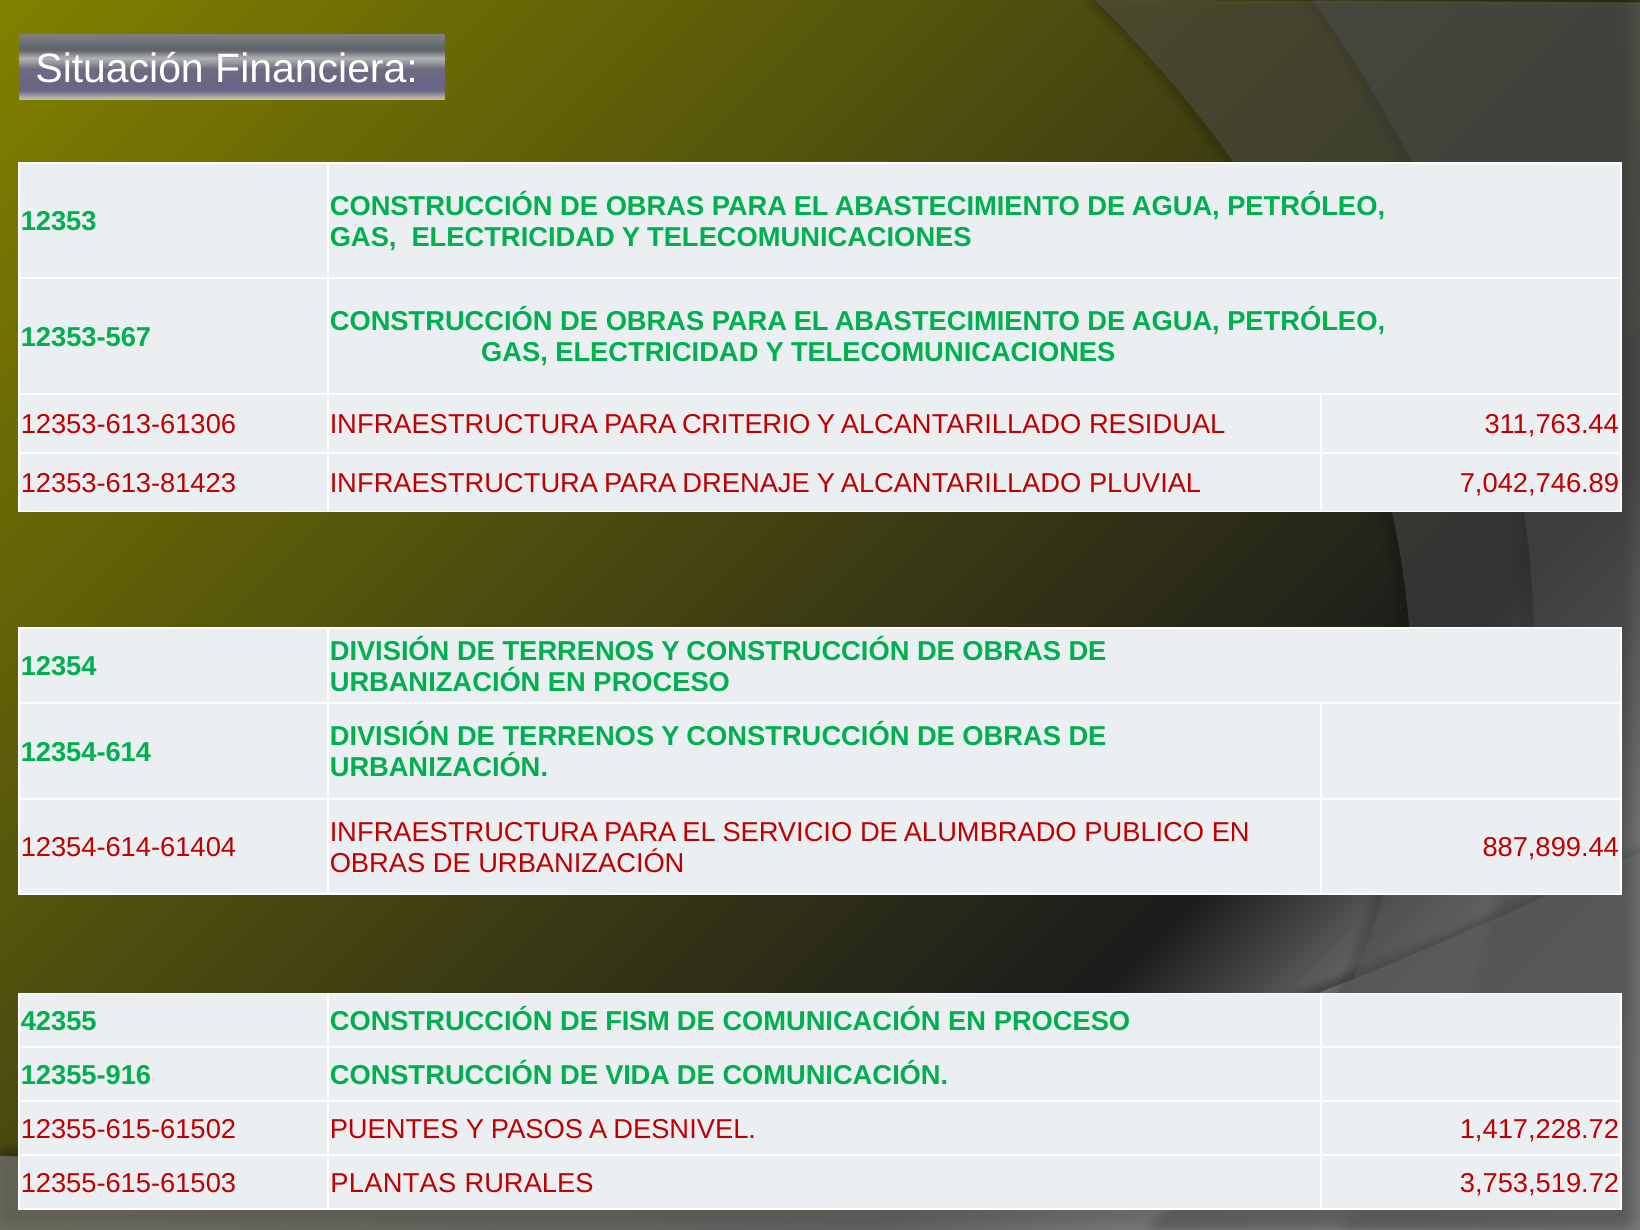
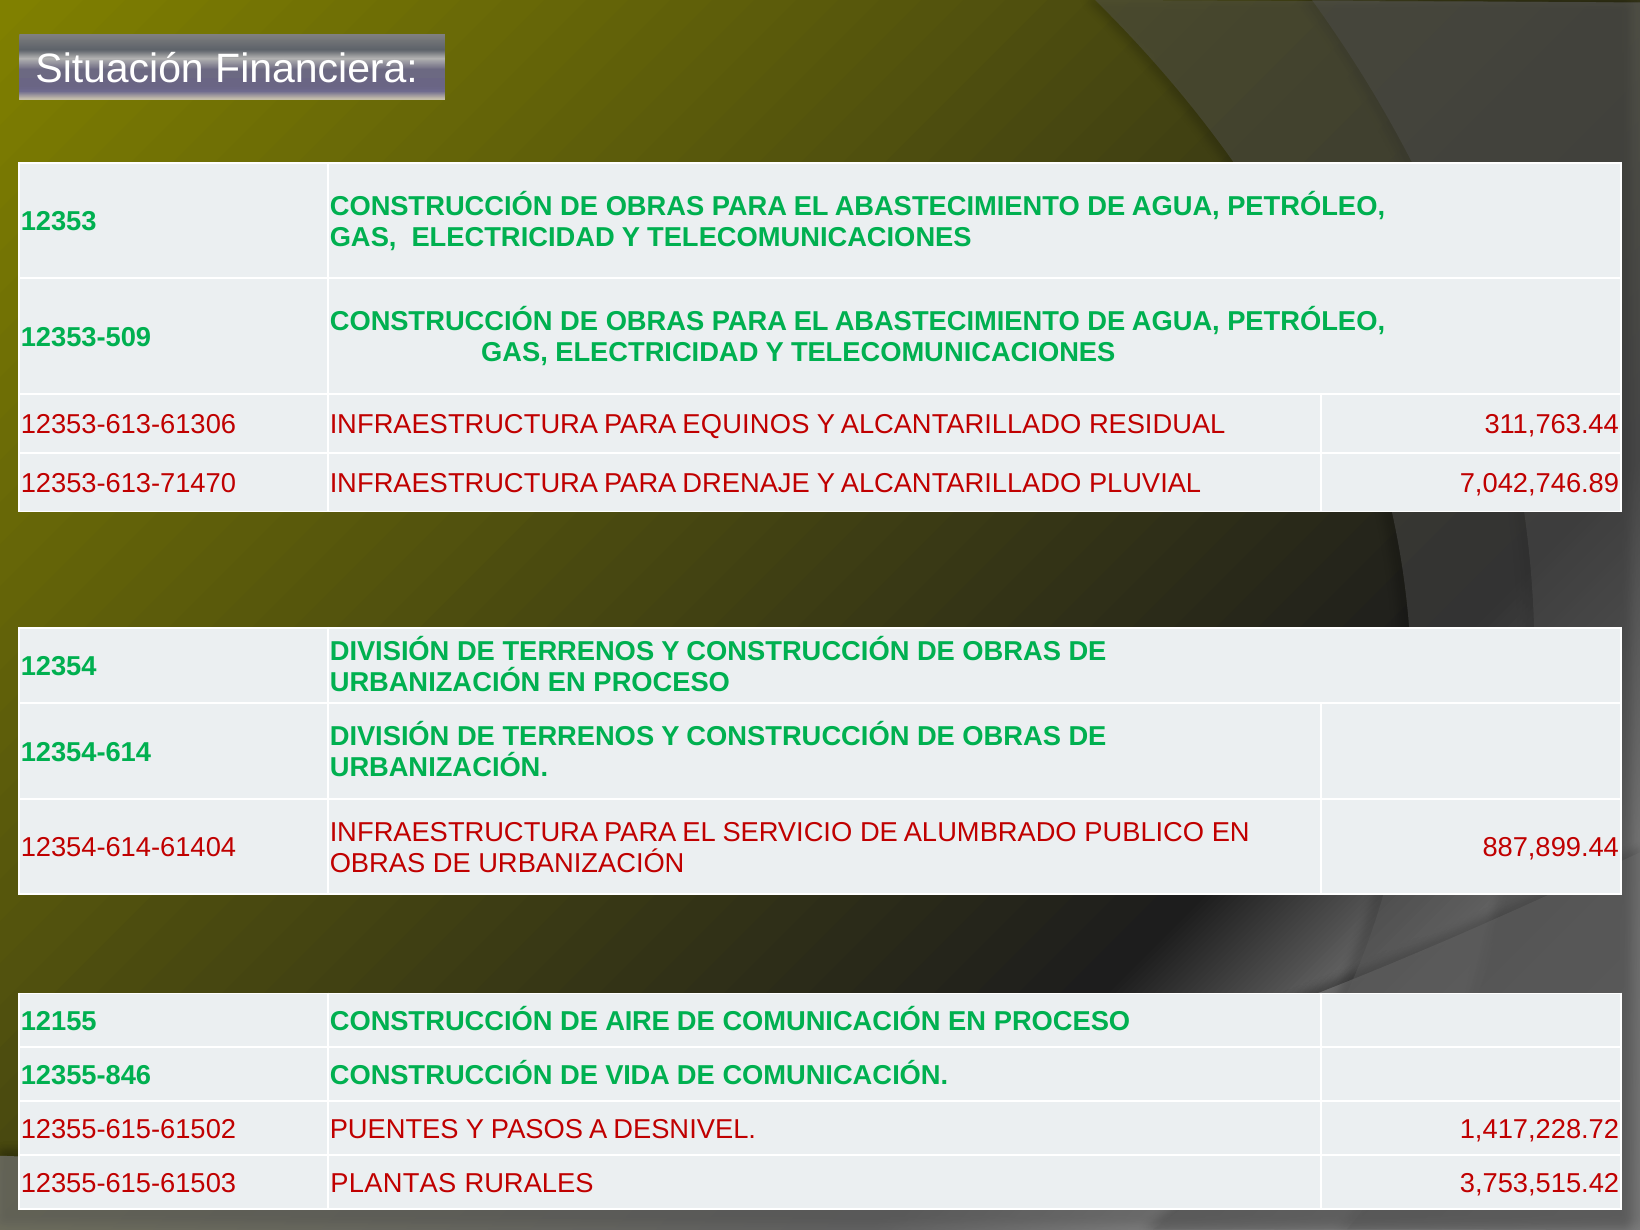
12353-567: 12353-567 -> 12353-509
CRITERIO: CRITERIO -> EQUINOS
12353-613-81423: 12353-613-81423 -> 12353-613-71470
42355: 42355 -> 12155
FISM: FISM -> AIRE
12355-916: 12355-916 -> 12355-846
3,753,519.72: 3,753,519.72 -> 3,753,515.42
